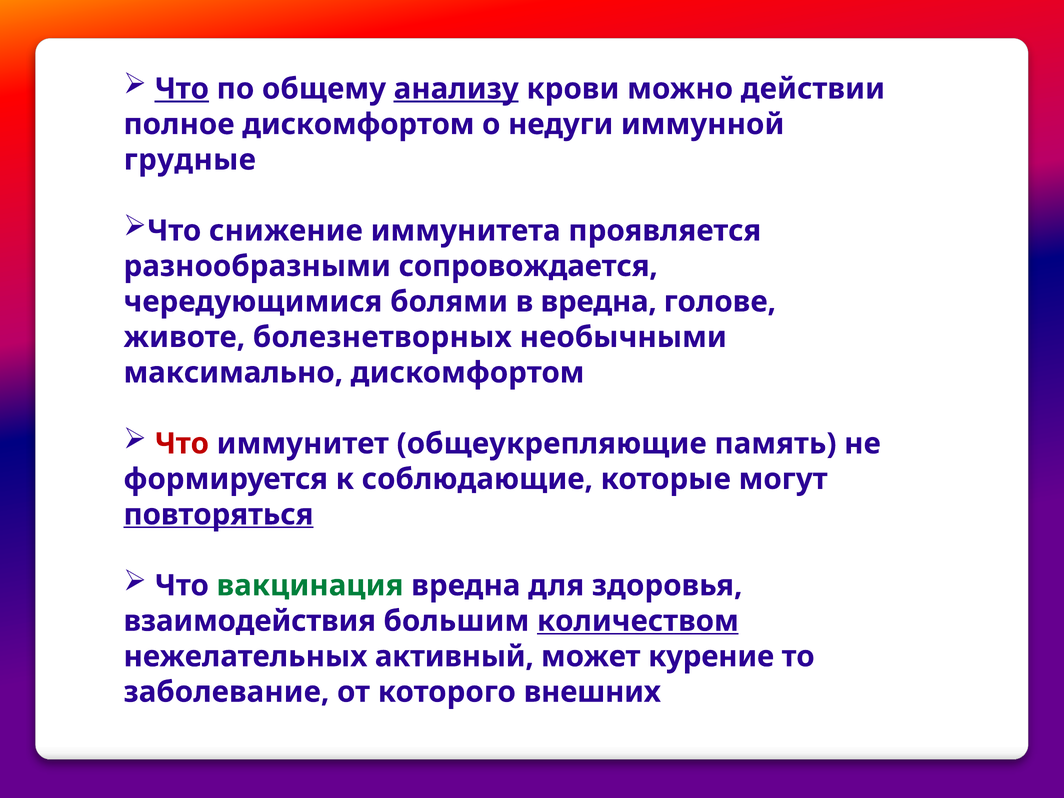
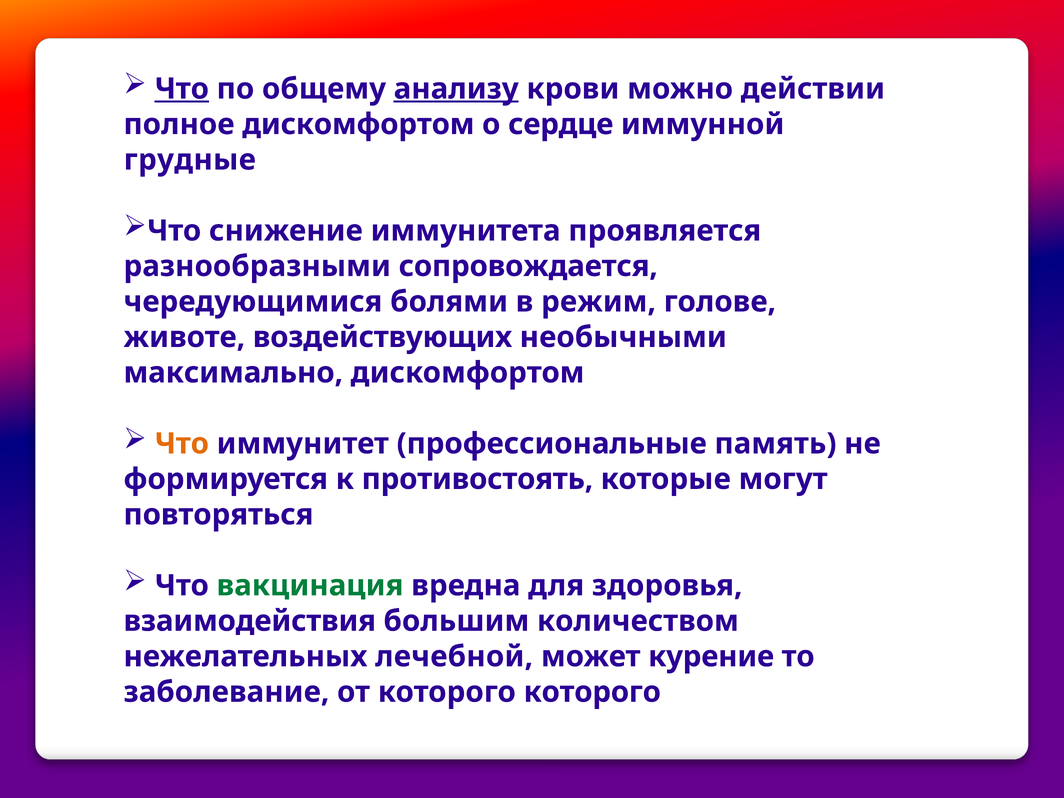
недуги: недуги -> сердце
в вредна: вредна -> режим
болезнетворных: болезнетворных -> воздействующих
Что at (182, 444) colour: red -> orange
общеукрепляющие: общеукрепляющие -> профессиональные
соблюдающие: соблюдающие -> противостоять
повторяться underline: present -> none
количеством underline: present -> none
активный: активный -> лечебной
которого внешних: внешних -> которого
